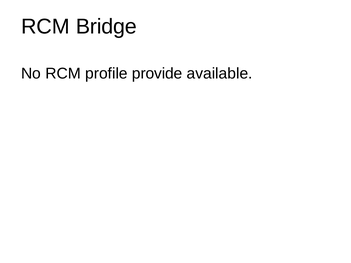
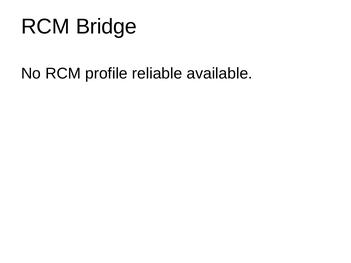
provide: provide -> reliable
